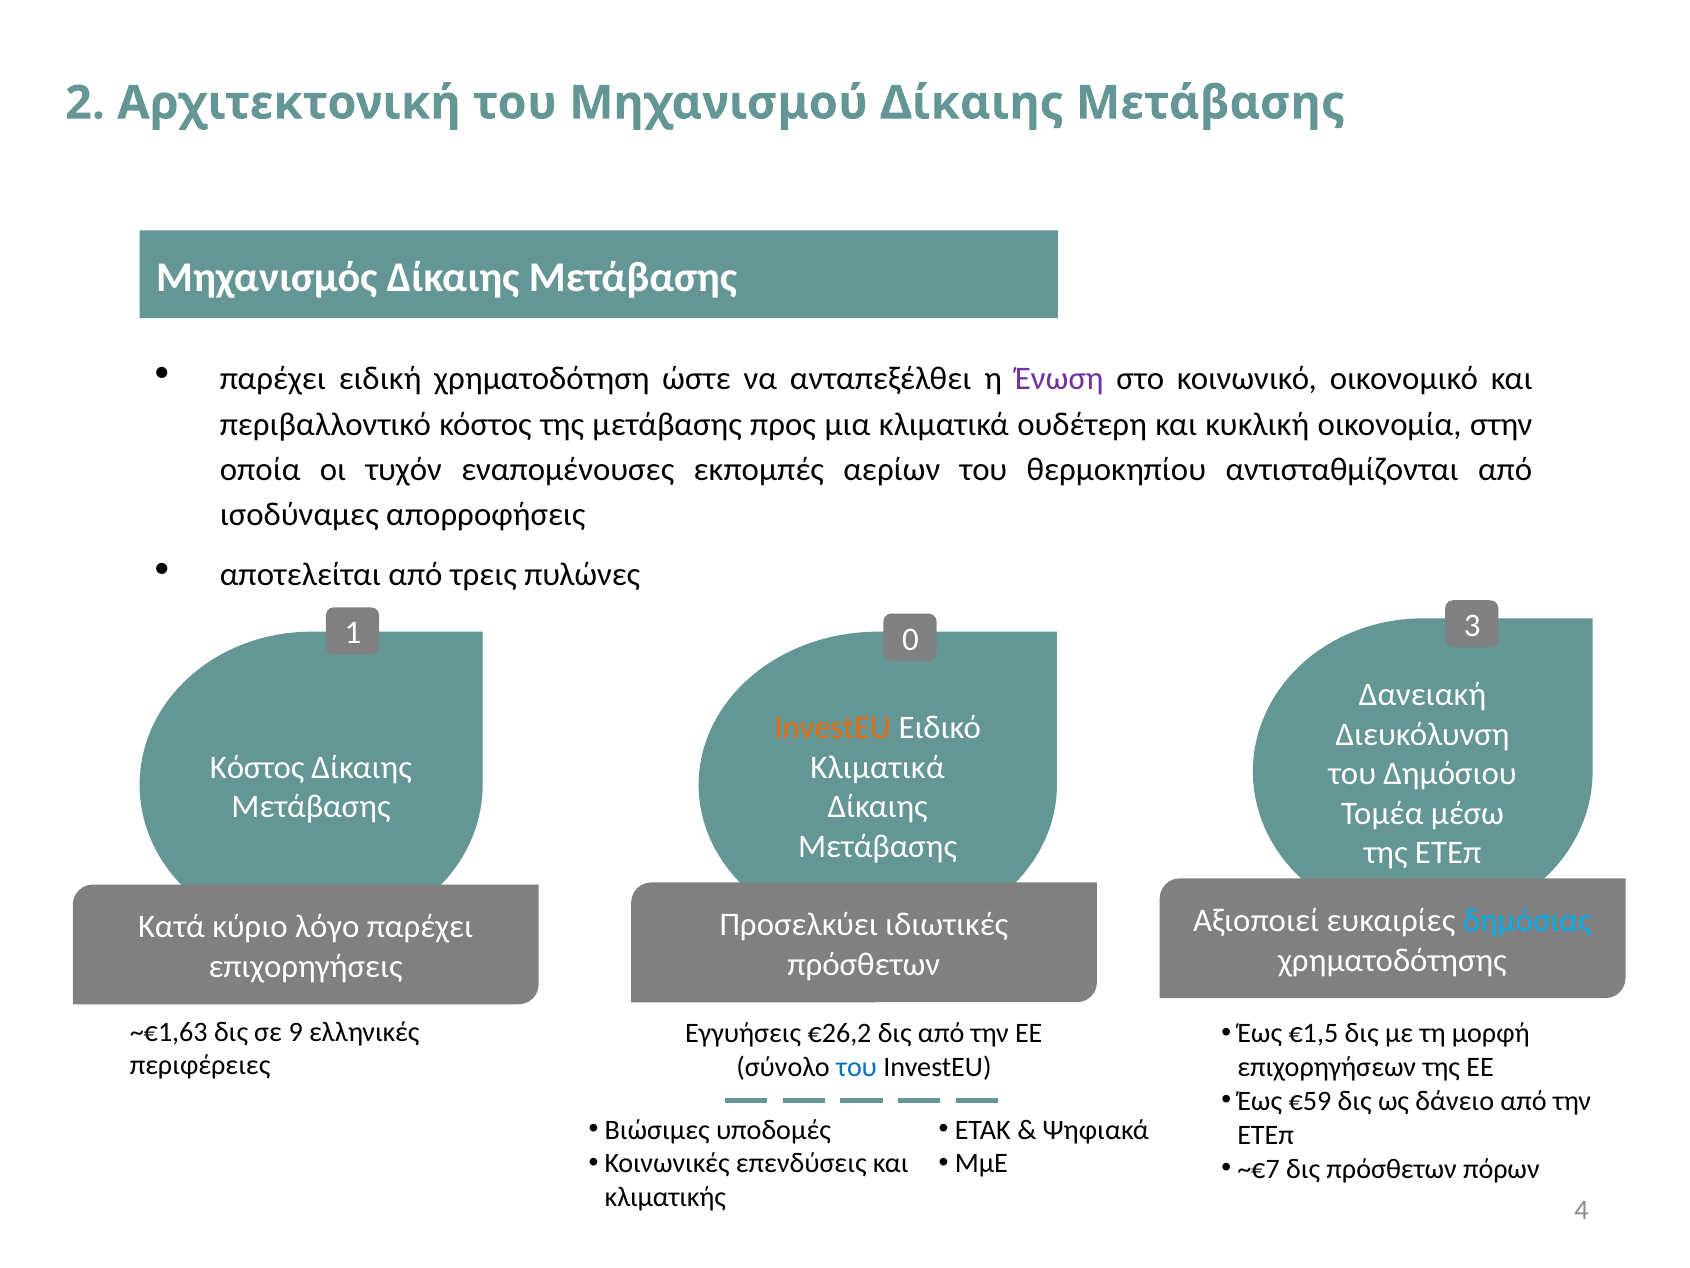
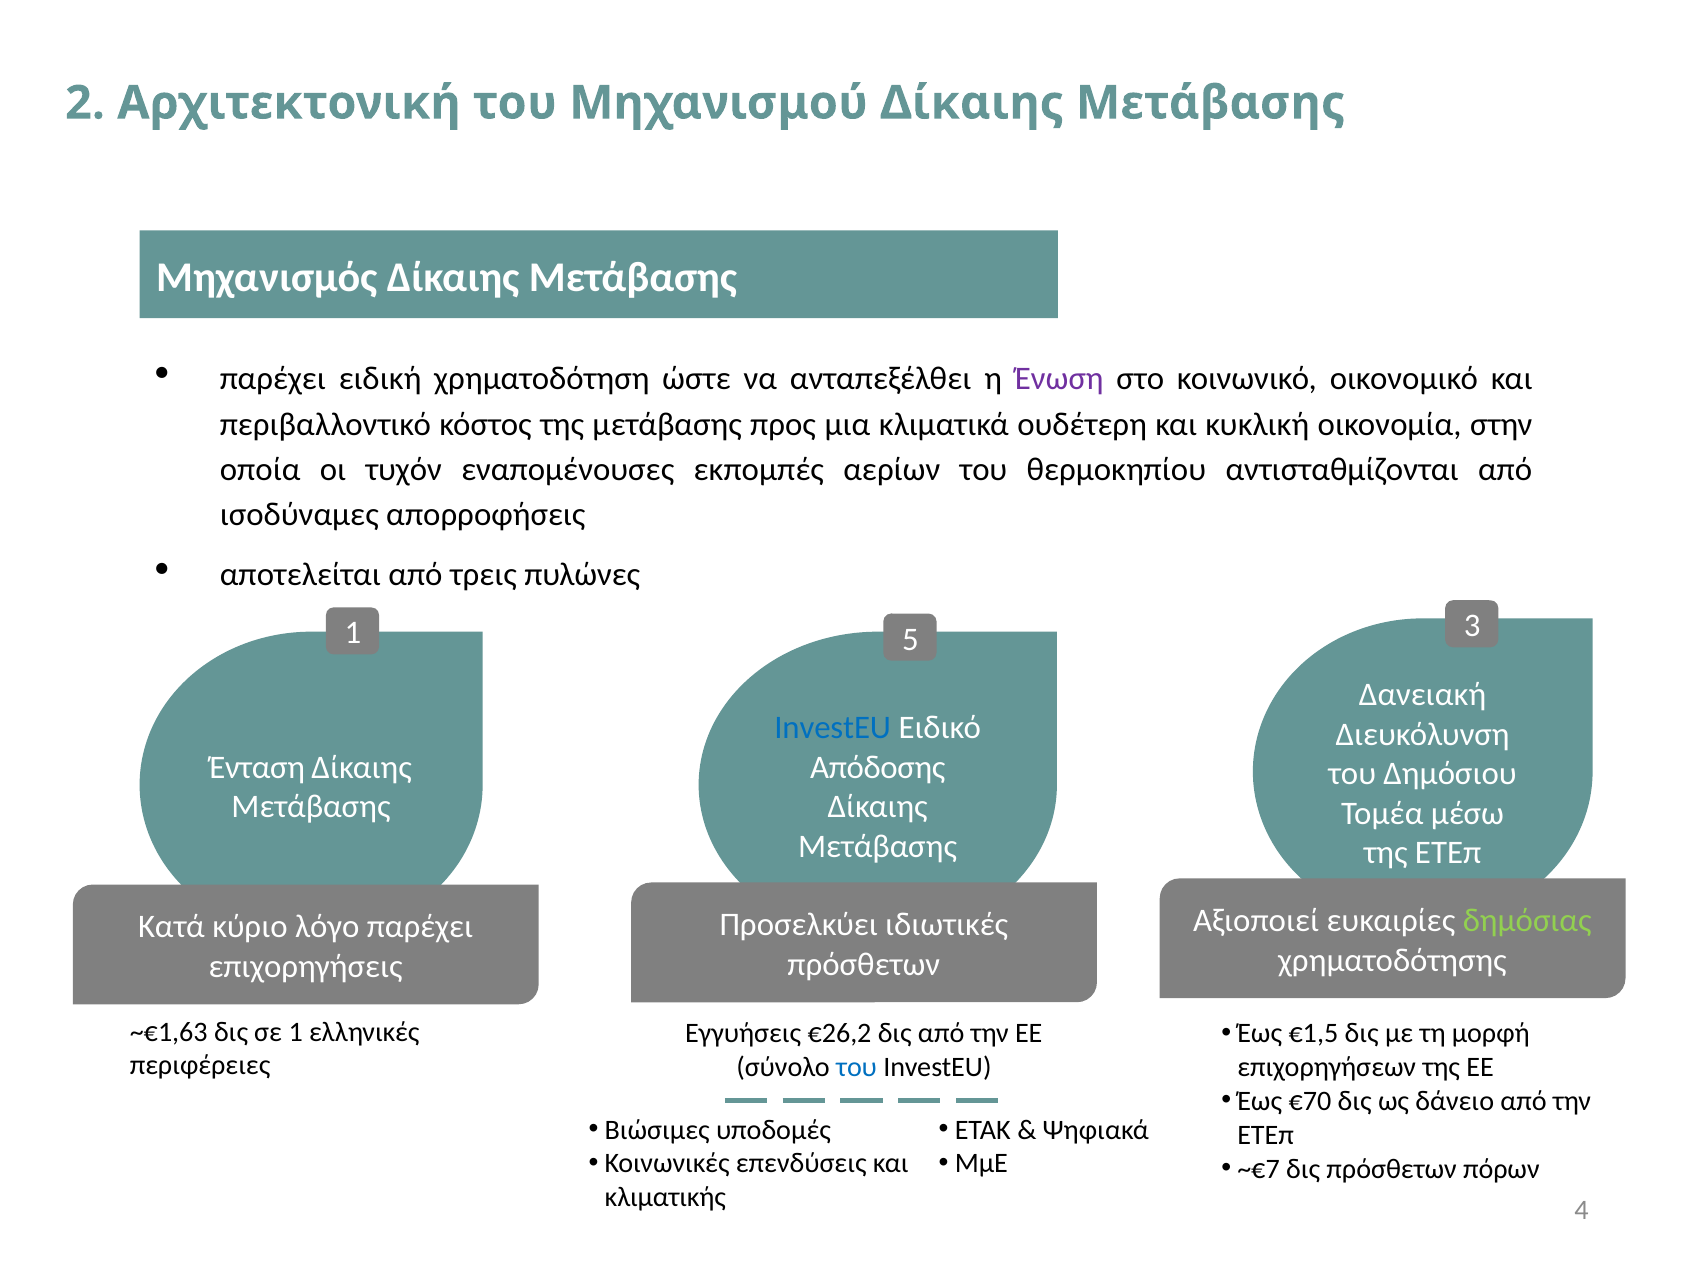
0: 0 -> 5
InvestEU at (833, 728) colour: orange -> blue
Κόστος at (257, 767): Κόστος -> Ένταση
Κλιματικά at (878, 767): Κλιματικά -> Απόδοσης
δημόσιας colour: light blue -> light green
σε 9: 9 -> 1
€59: €59 -> €70
